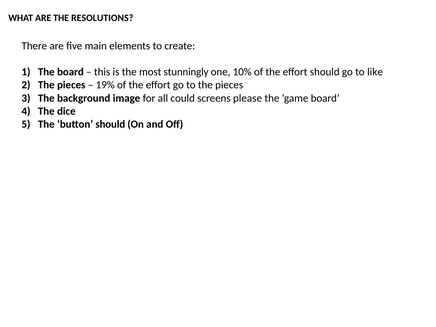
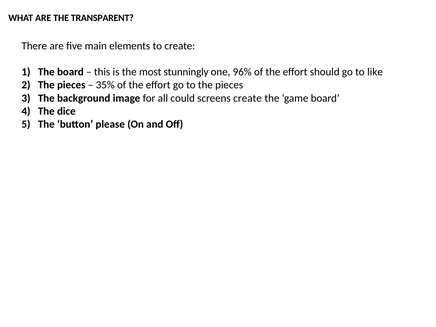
RESOLUTIONS: RESOLUTIONS -> TRANSPARENT
10%: 10% -> 96%
19%: 19% -> 35%
screens please: please -> create
button should: should -> please
